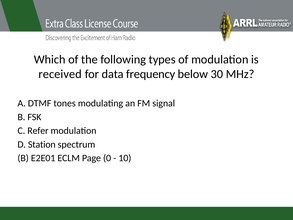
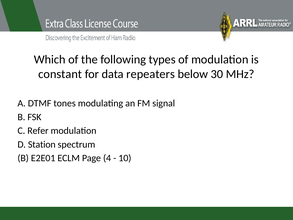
received: received -> constant
frequency: frequency -> repeaters
0: 0 -> 4
